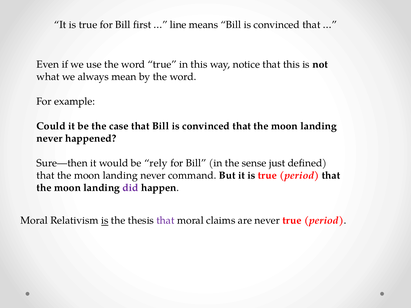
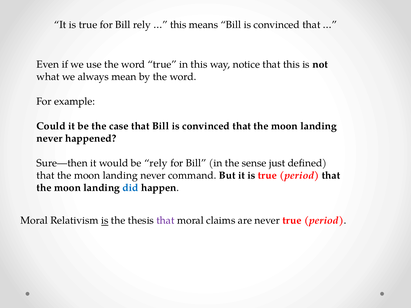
Bill first: first -> rely
line at (178, 25): line -> this
did colour: purple -> blue
